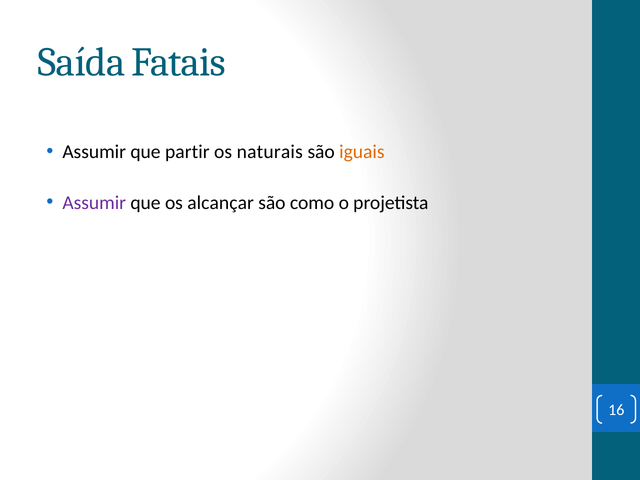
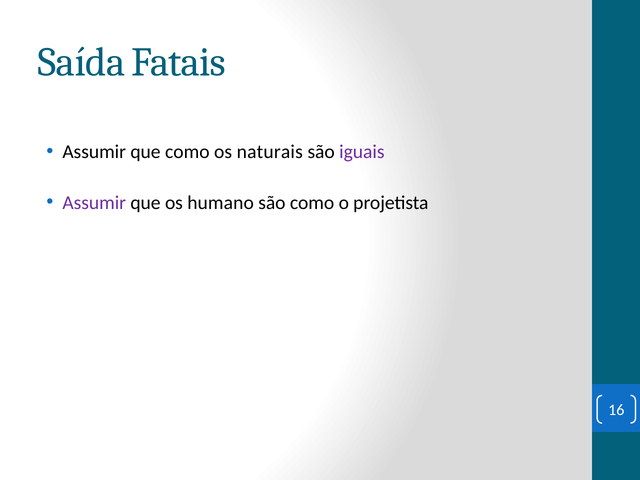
que partir: partir -> como
iguais colour: orange -> purple
alcançar: alcançar -> humano
